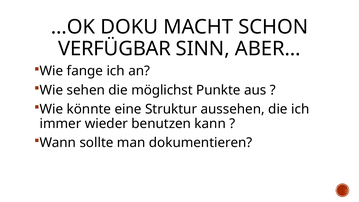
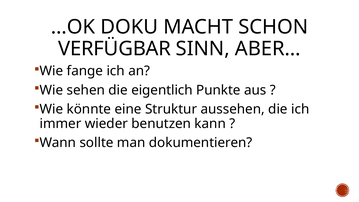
möglichst: möglichst -> eigentlich
